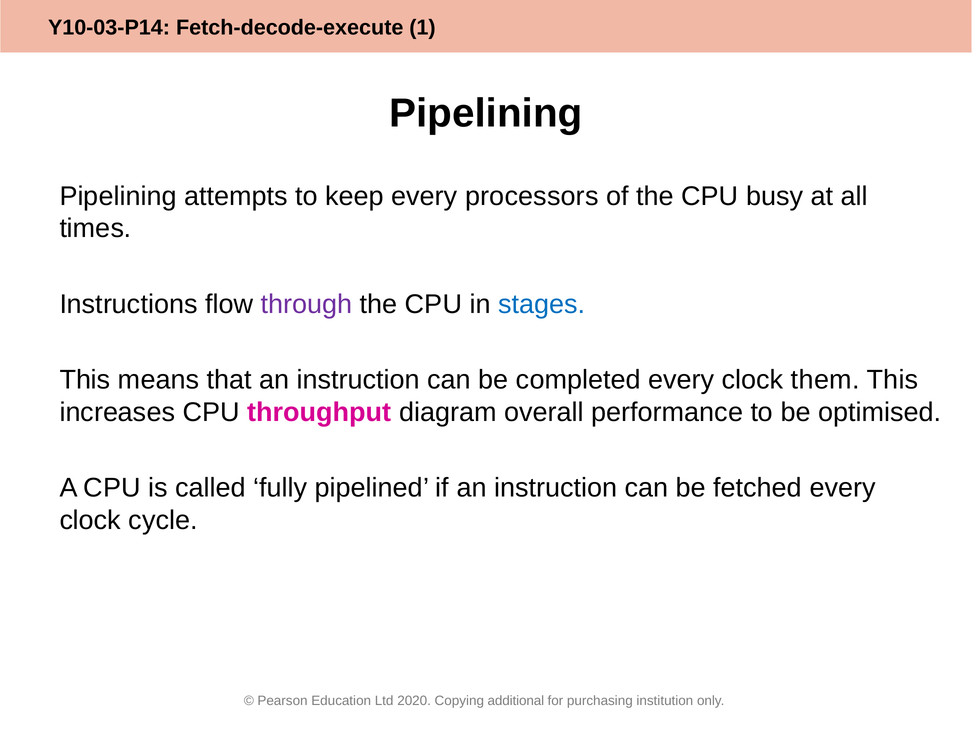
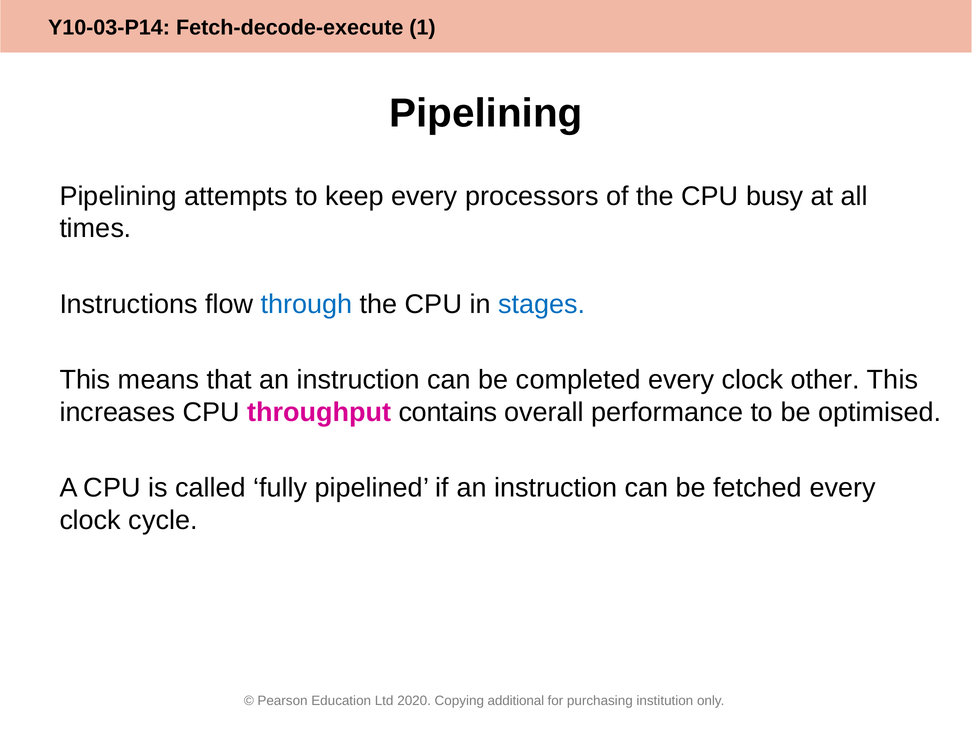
through colour: purple -> blue
them: them -> other
diagram: diagram -> contains
